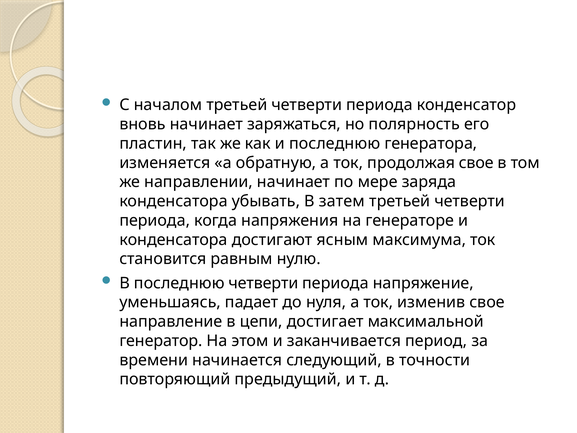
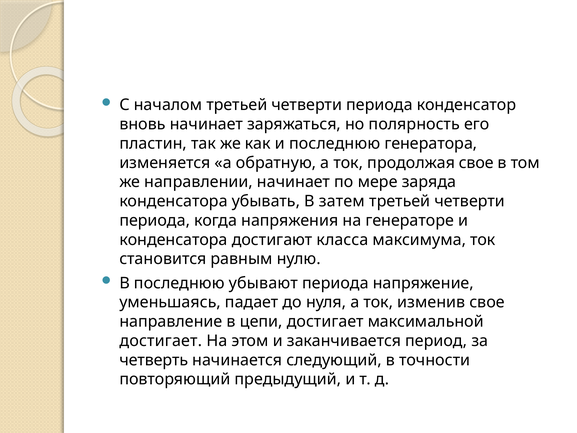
ясным: ясным -> класса
последнюю четверти: четверти -> убывают
генератор at (161, 341): генератор -> достигает
времени: времени -> четверть
